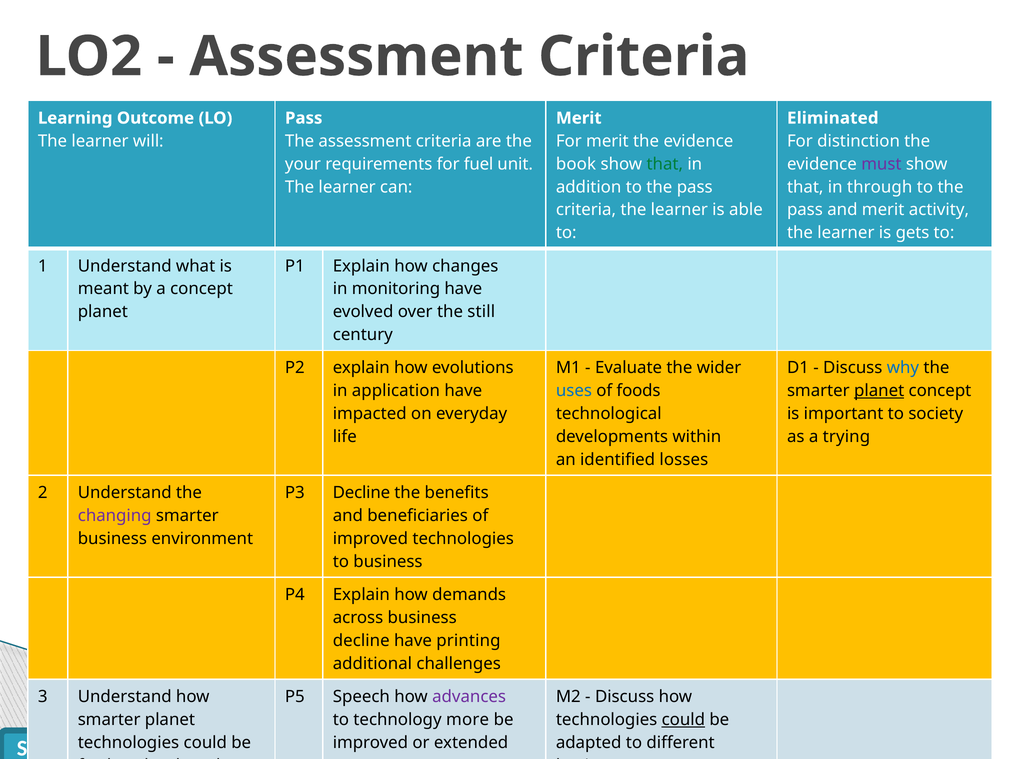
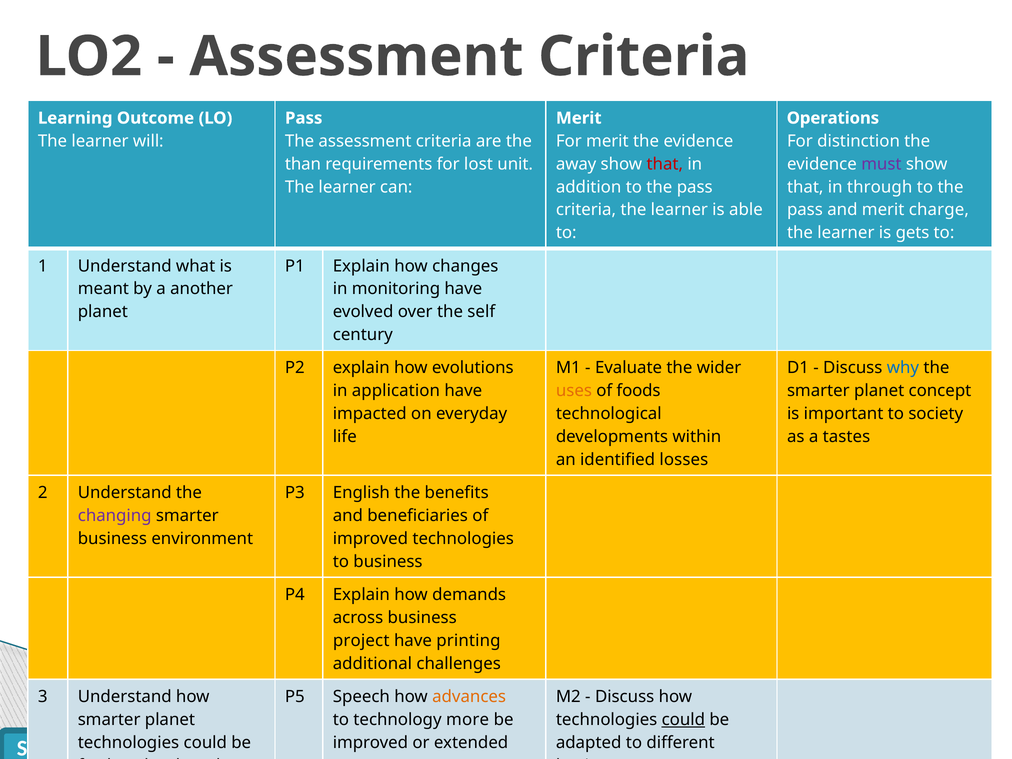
Eliminated: Eliminated -> Operations
your: your -> than
fuel: fuel -> lost
book: book -> away
that at (665, 164) colour: green -> red
activity: activity -> charge
a concept: concept -> another
still: still -> self
uses colour: blue -> orange
planet at (879, 391) underline: present -> none
trying: trying -> tastes
P3 Decline: Decline -> English
decline at (361, 641): decline -> project
advances colour: purple -> orange
